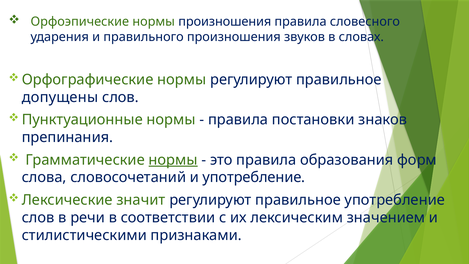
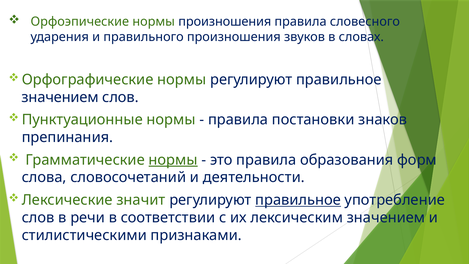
допущены at (60, 97): допущены -> значением
и употребление: употребление -> деятельности
правильное at (298, 200) underline: none -> present
